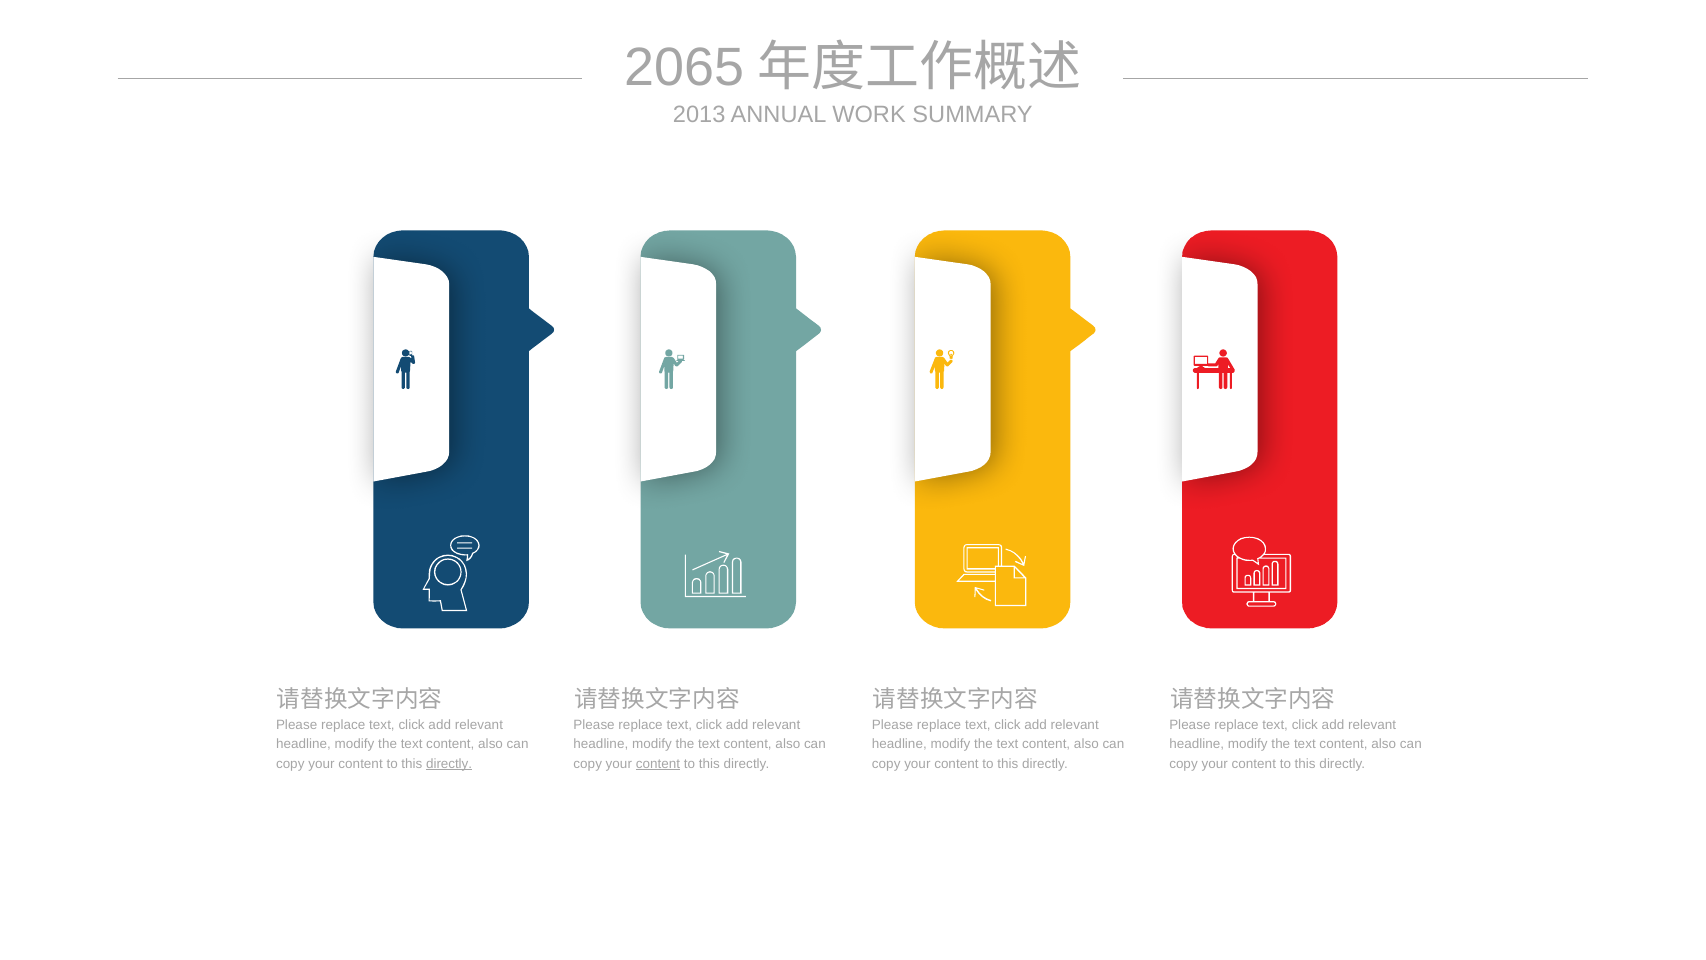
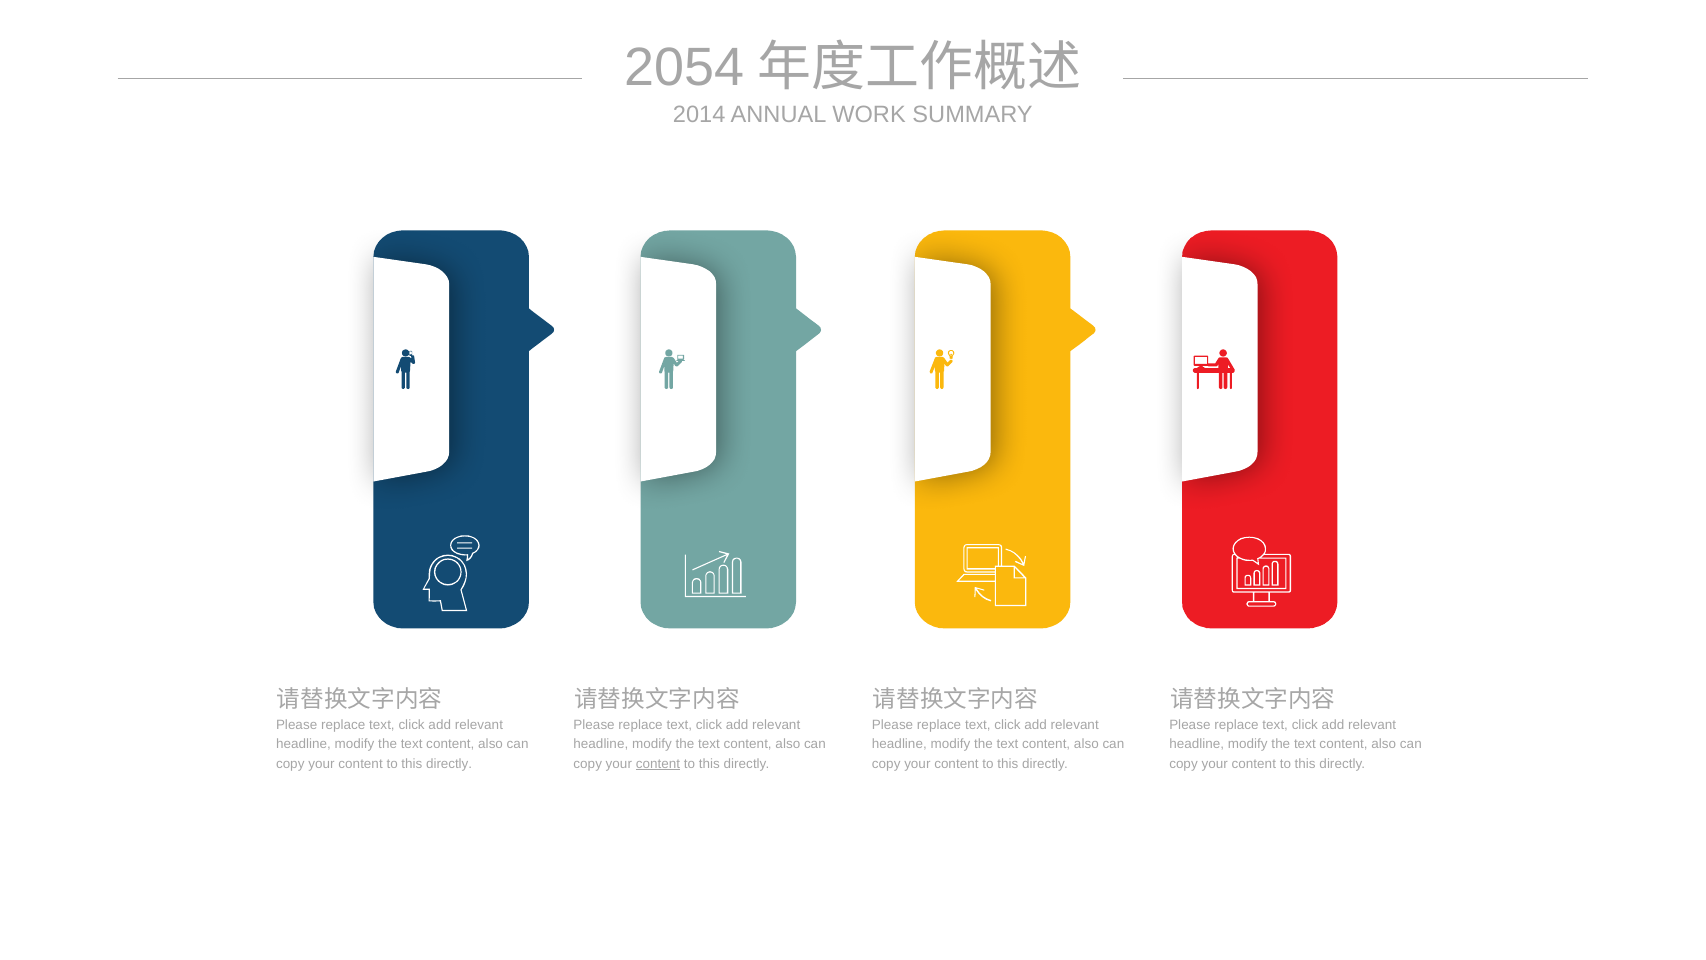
2065: 2065 -> 2054
2013: 2013 -> 2014
directly at (449, 763) underline: present -> none
